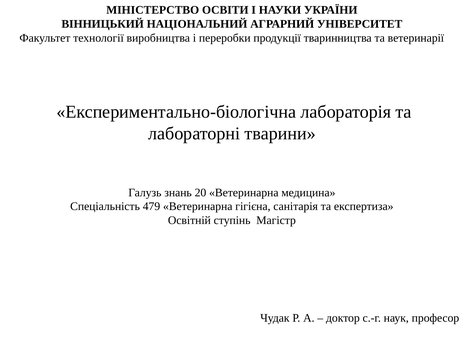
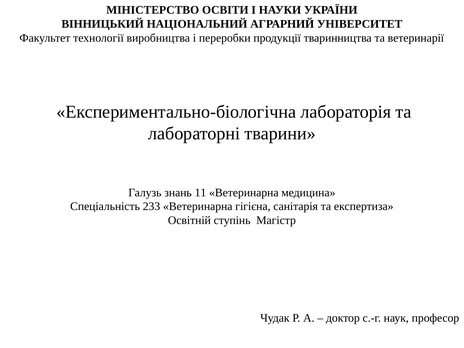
20: 20 -> 11
479: 479 -> 233
